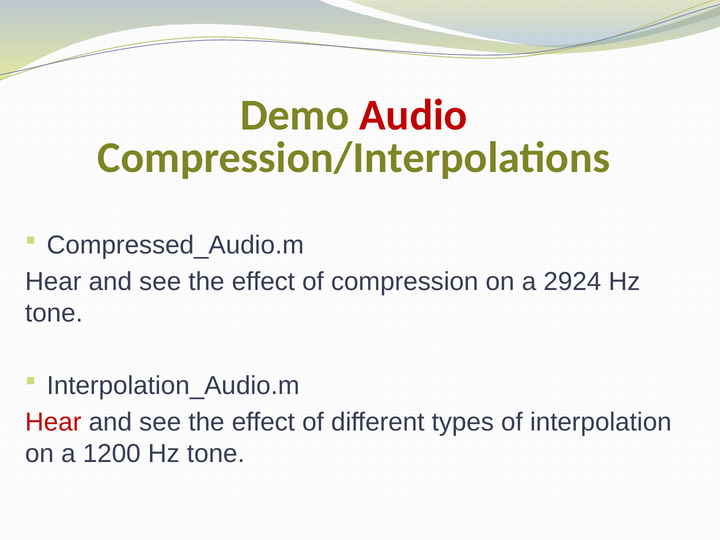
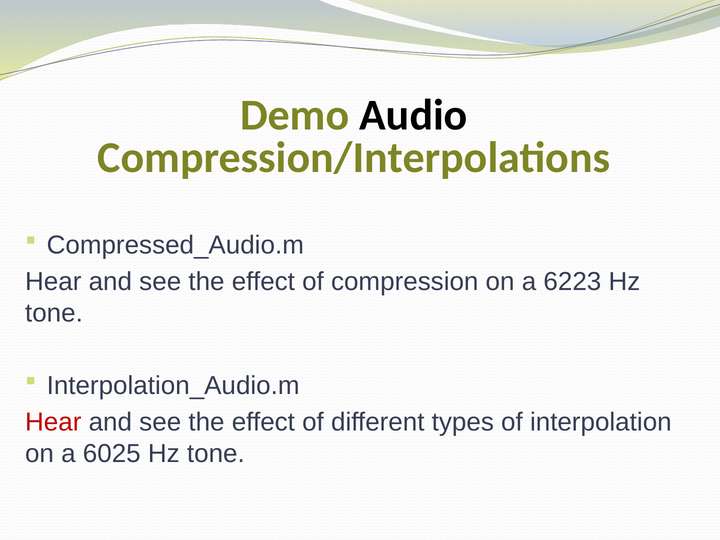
Audio colour: red -> black
2924: 2924 -> 6223
1200: 1200 -> 6025
